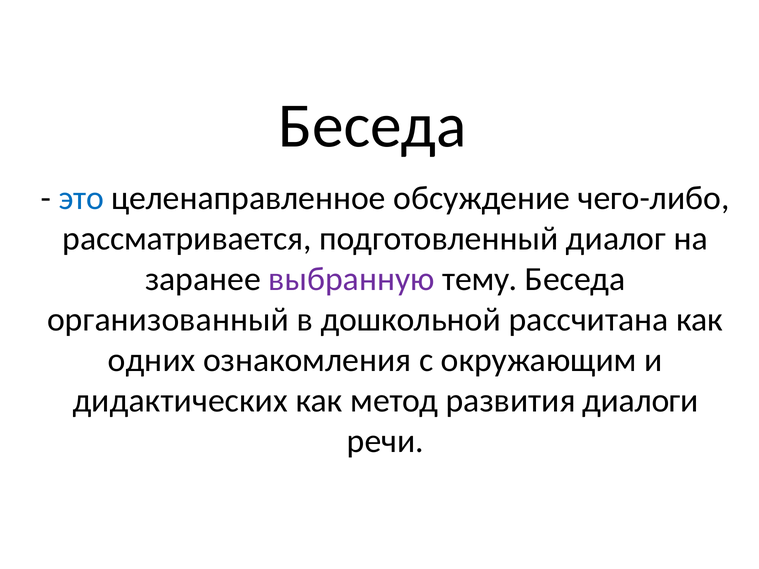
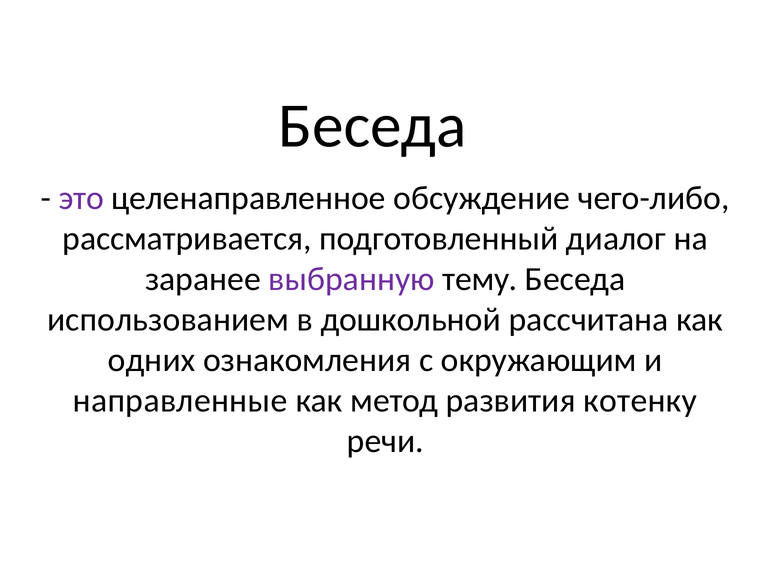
это colour: blue -> purple
организованный: организованный -> использованием
дидактических: дидактических -> направленные
диалоги: диалоги -> котенку
